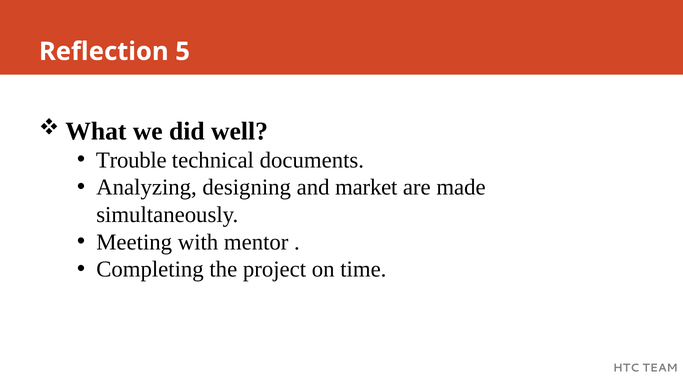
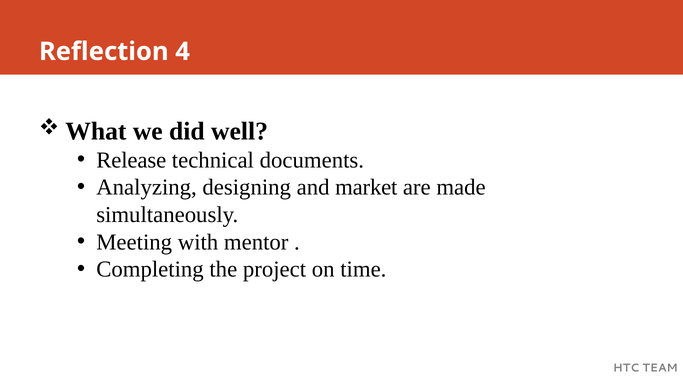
5: 5 -> 4
Trouble: Trouble -> Release
